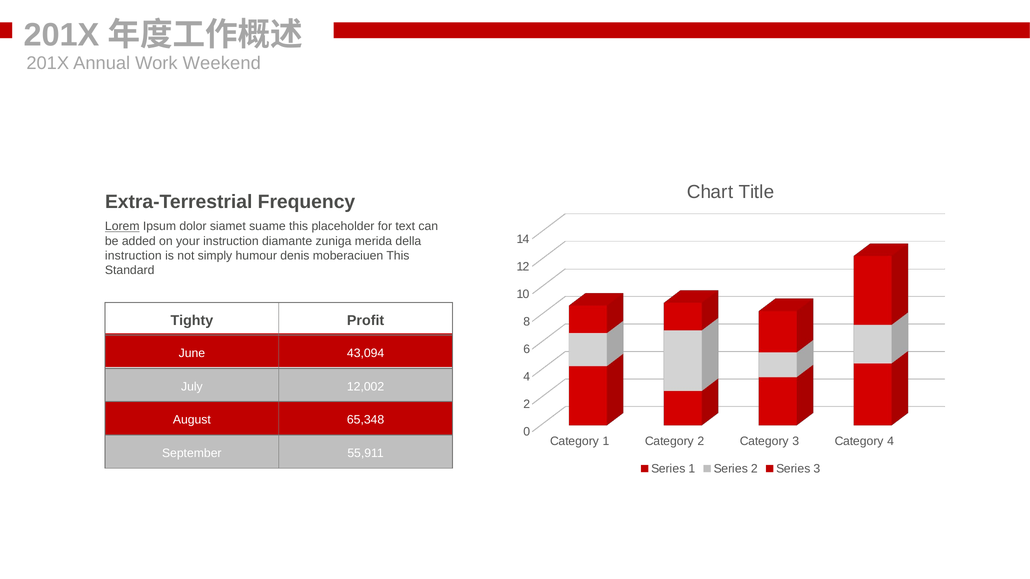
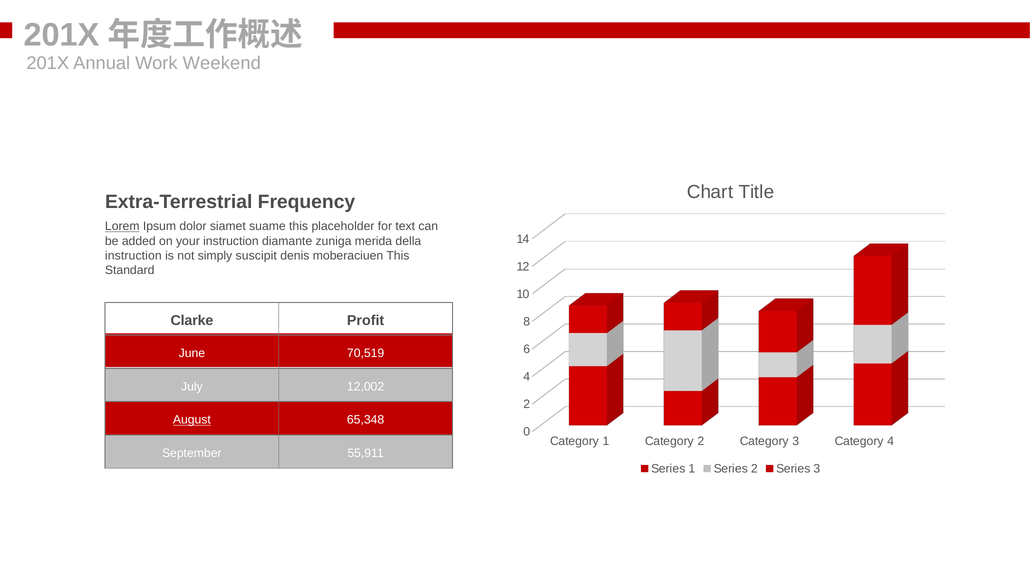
humour: humour -> suscipit
Tighty: Tighty -> Clarke
43,094: 43,094 -> 70,519
August underline: none -> present
